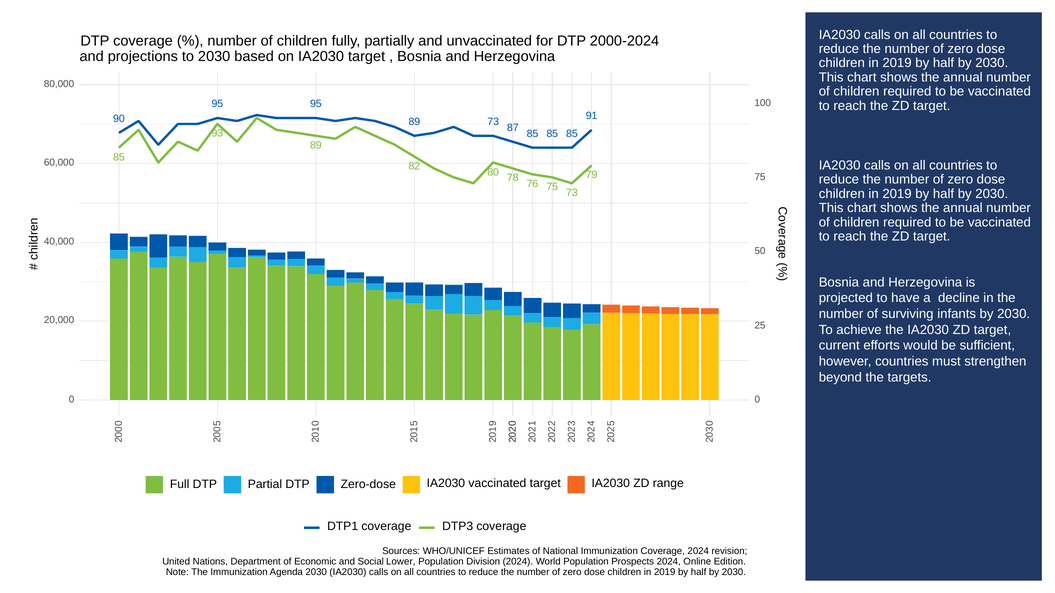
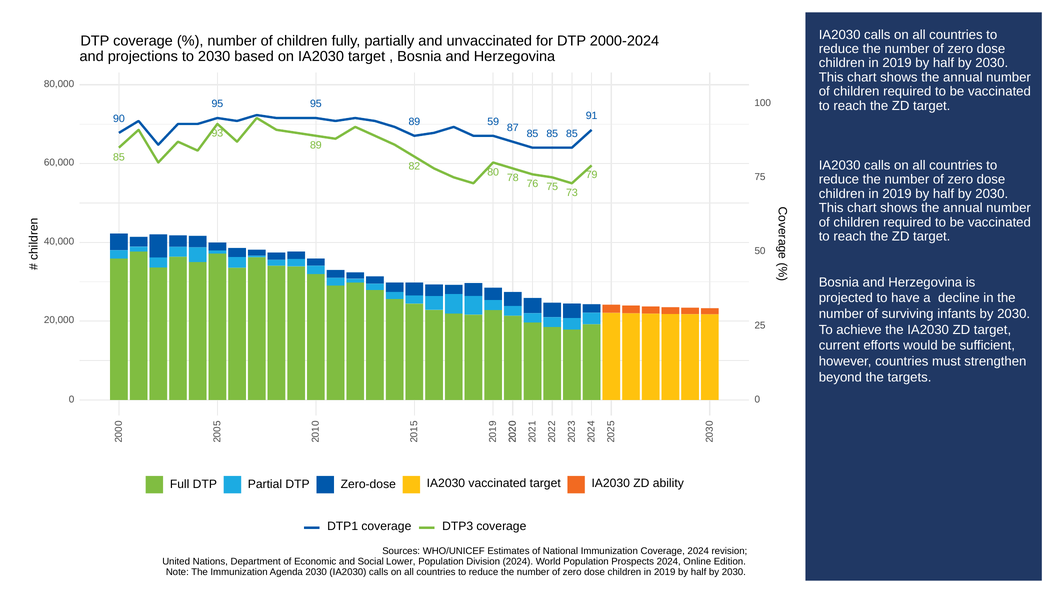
89 73: 73 -> 59
range: range -> ability
